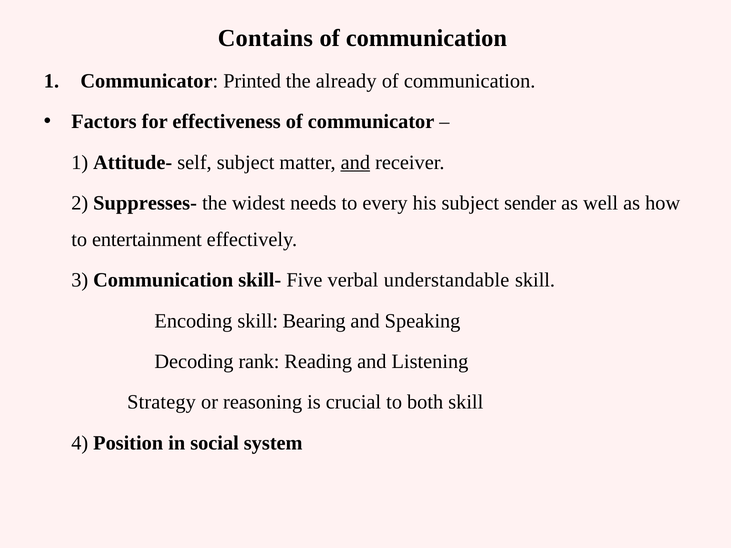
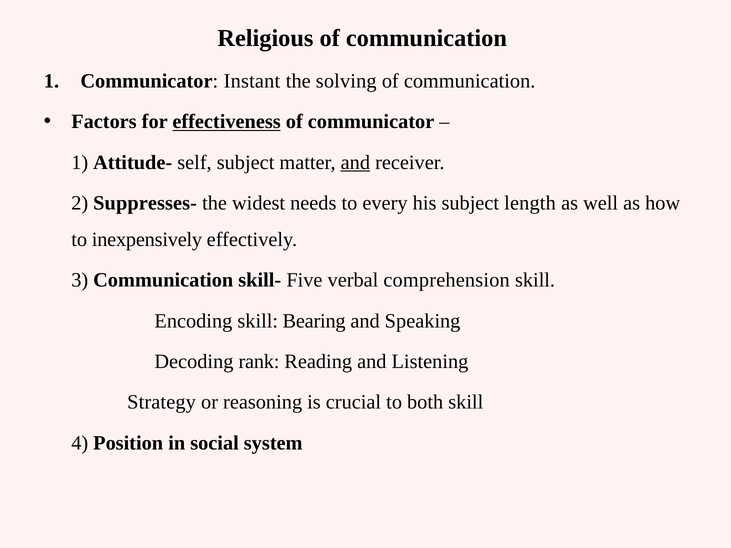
Contains: Contains -> Religious
Printed: Printed -> Instant
already: already -> solving
effectiveness underline: none -> present
sender: sender -> length
entertainment: entertainment -> inexpensively
understandable: understandable -> comprehension
